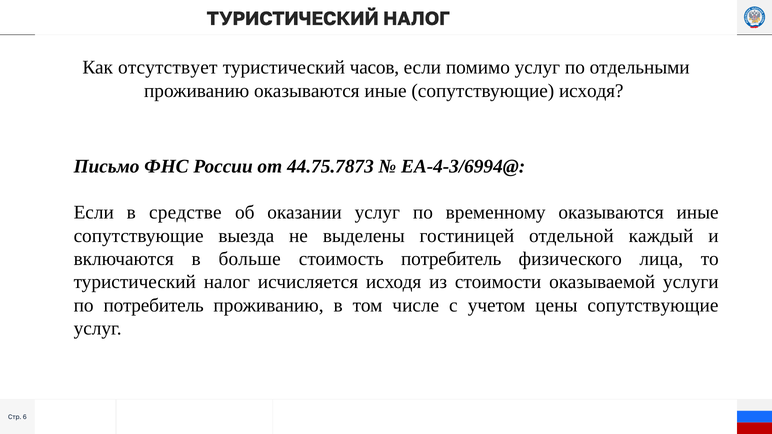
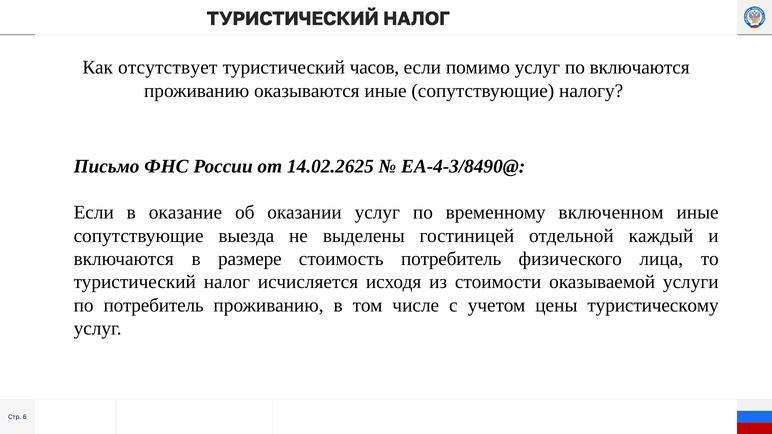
по отдельными: отдельными -> включаются
сопутствующие исходя: исходя -> налогу
44.75.7873: 44.75.7873 -> 14.02.2625
ЕА-4-3/6994@: ЕА-4-3/6994@ -> ЕА-4-3/8490@
средстве: средстве -> оказание
временному оказываются: оказываются -> включенном
больше: больше -> размере
цены сопутствующие: сопутствующие -> туристическому
